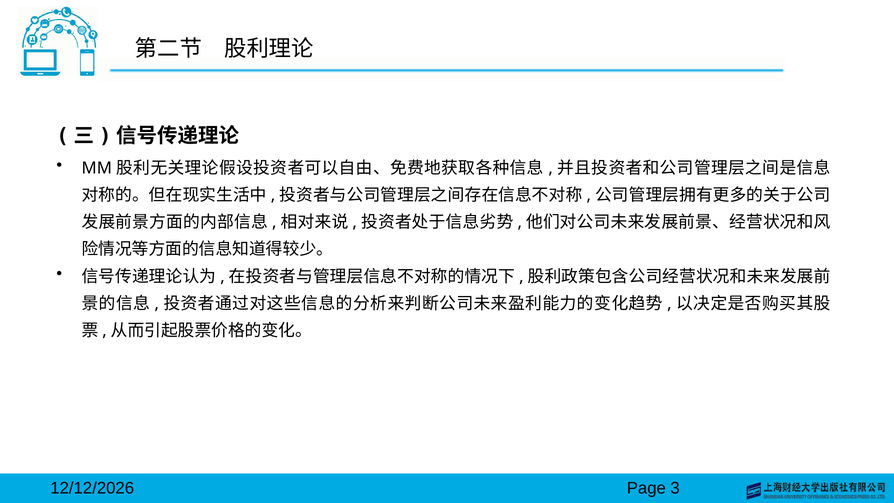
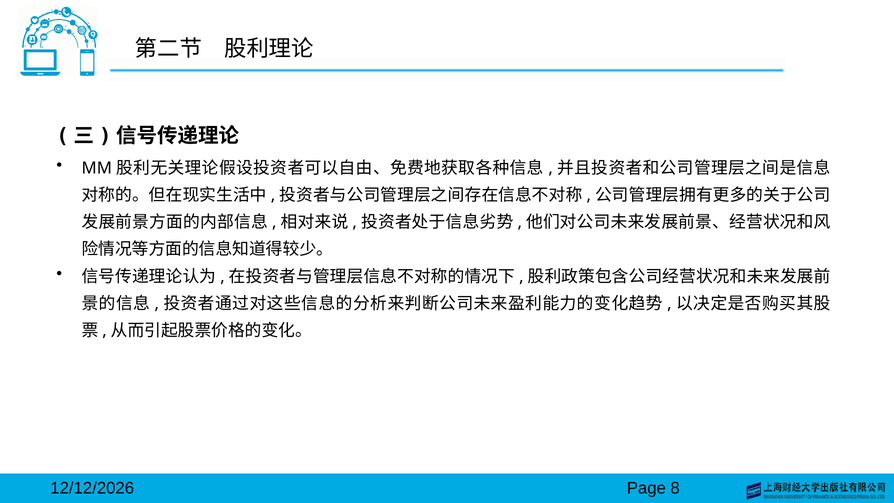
3: 3 -> 8
